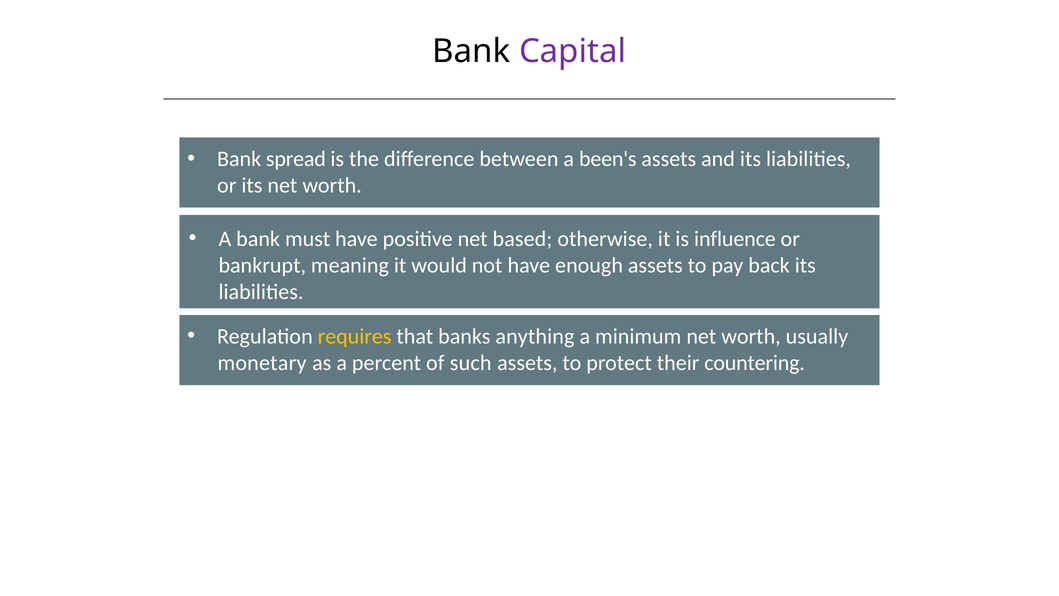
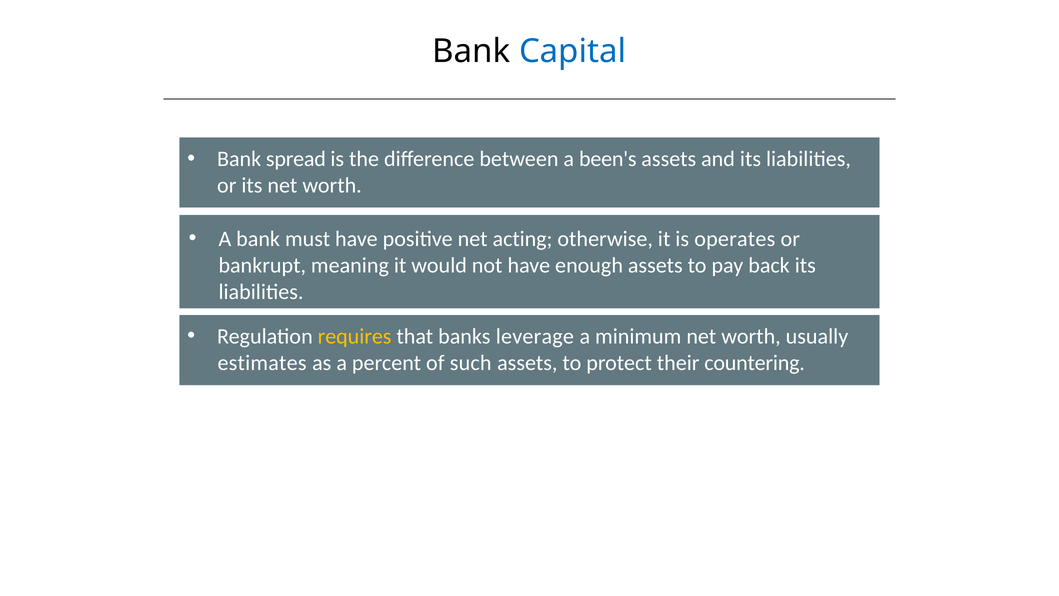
Capital colour: purple -> blue
based: based -> acting
influence: influence -> operates
anything: anything -> leverage
monetary: monetary -> estimates
